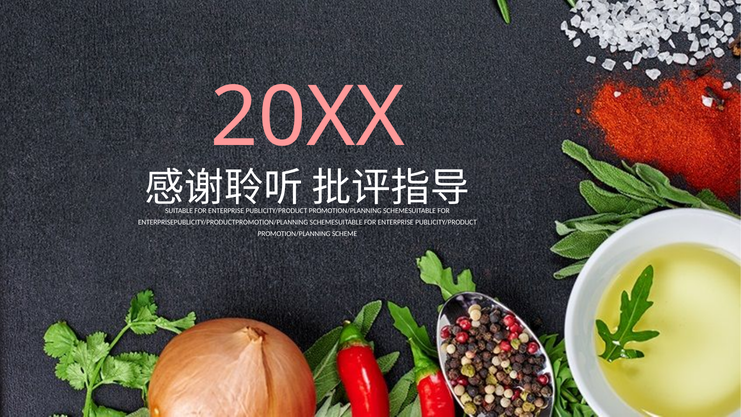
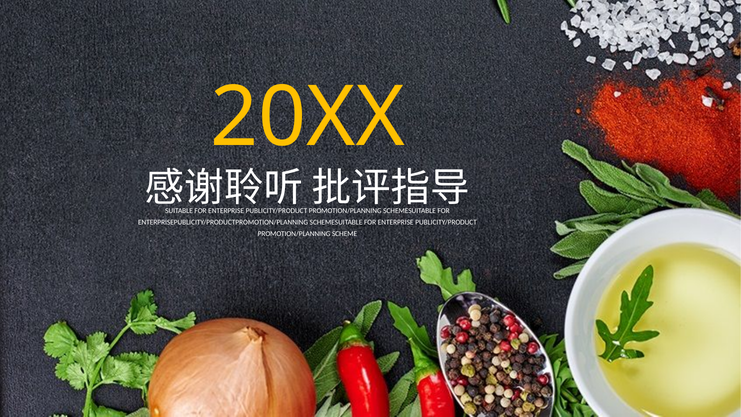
20XX colour: pink -> yellow
